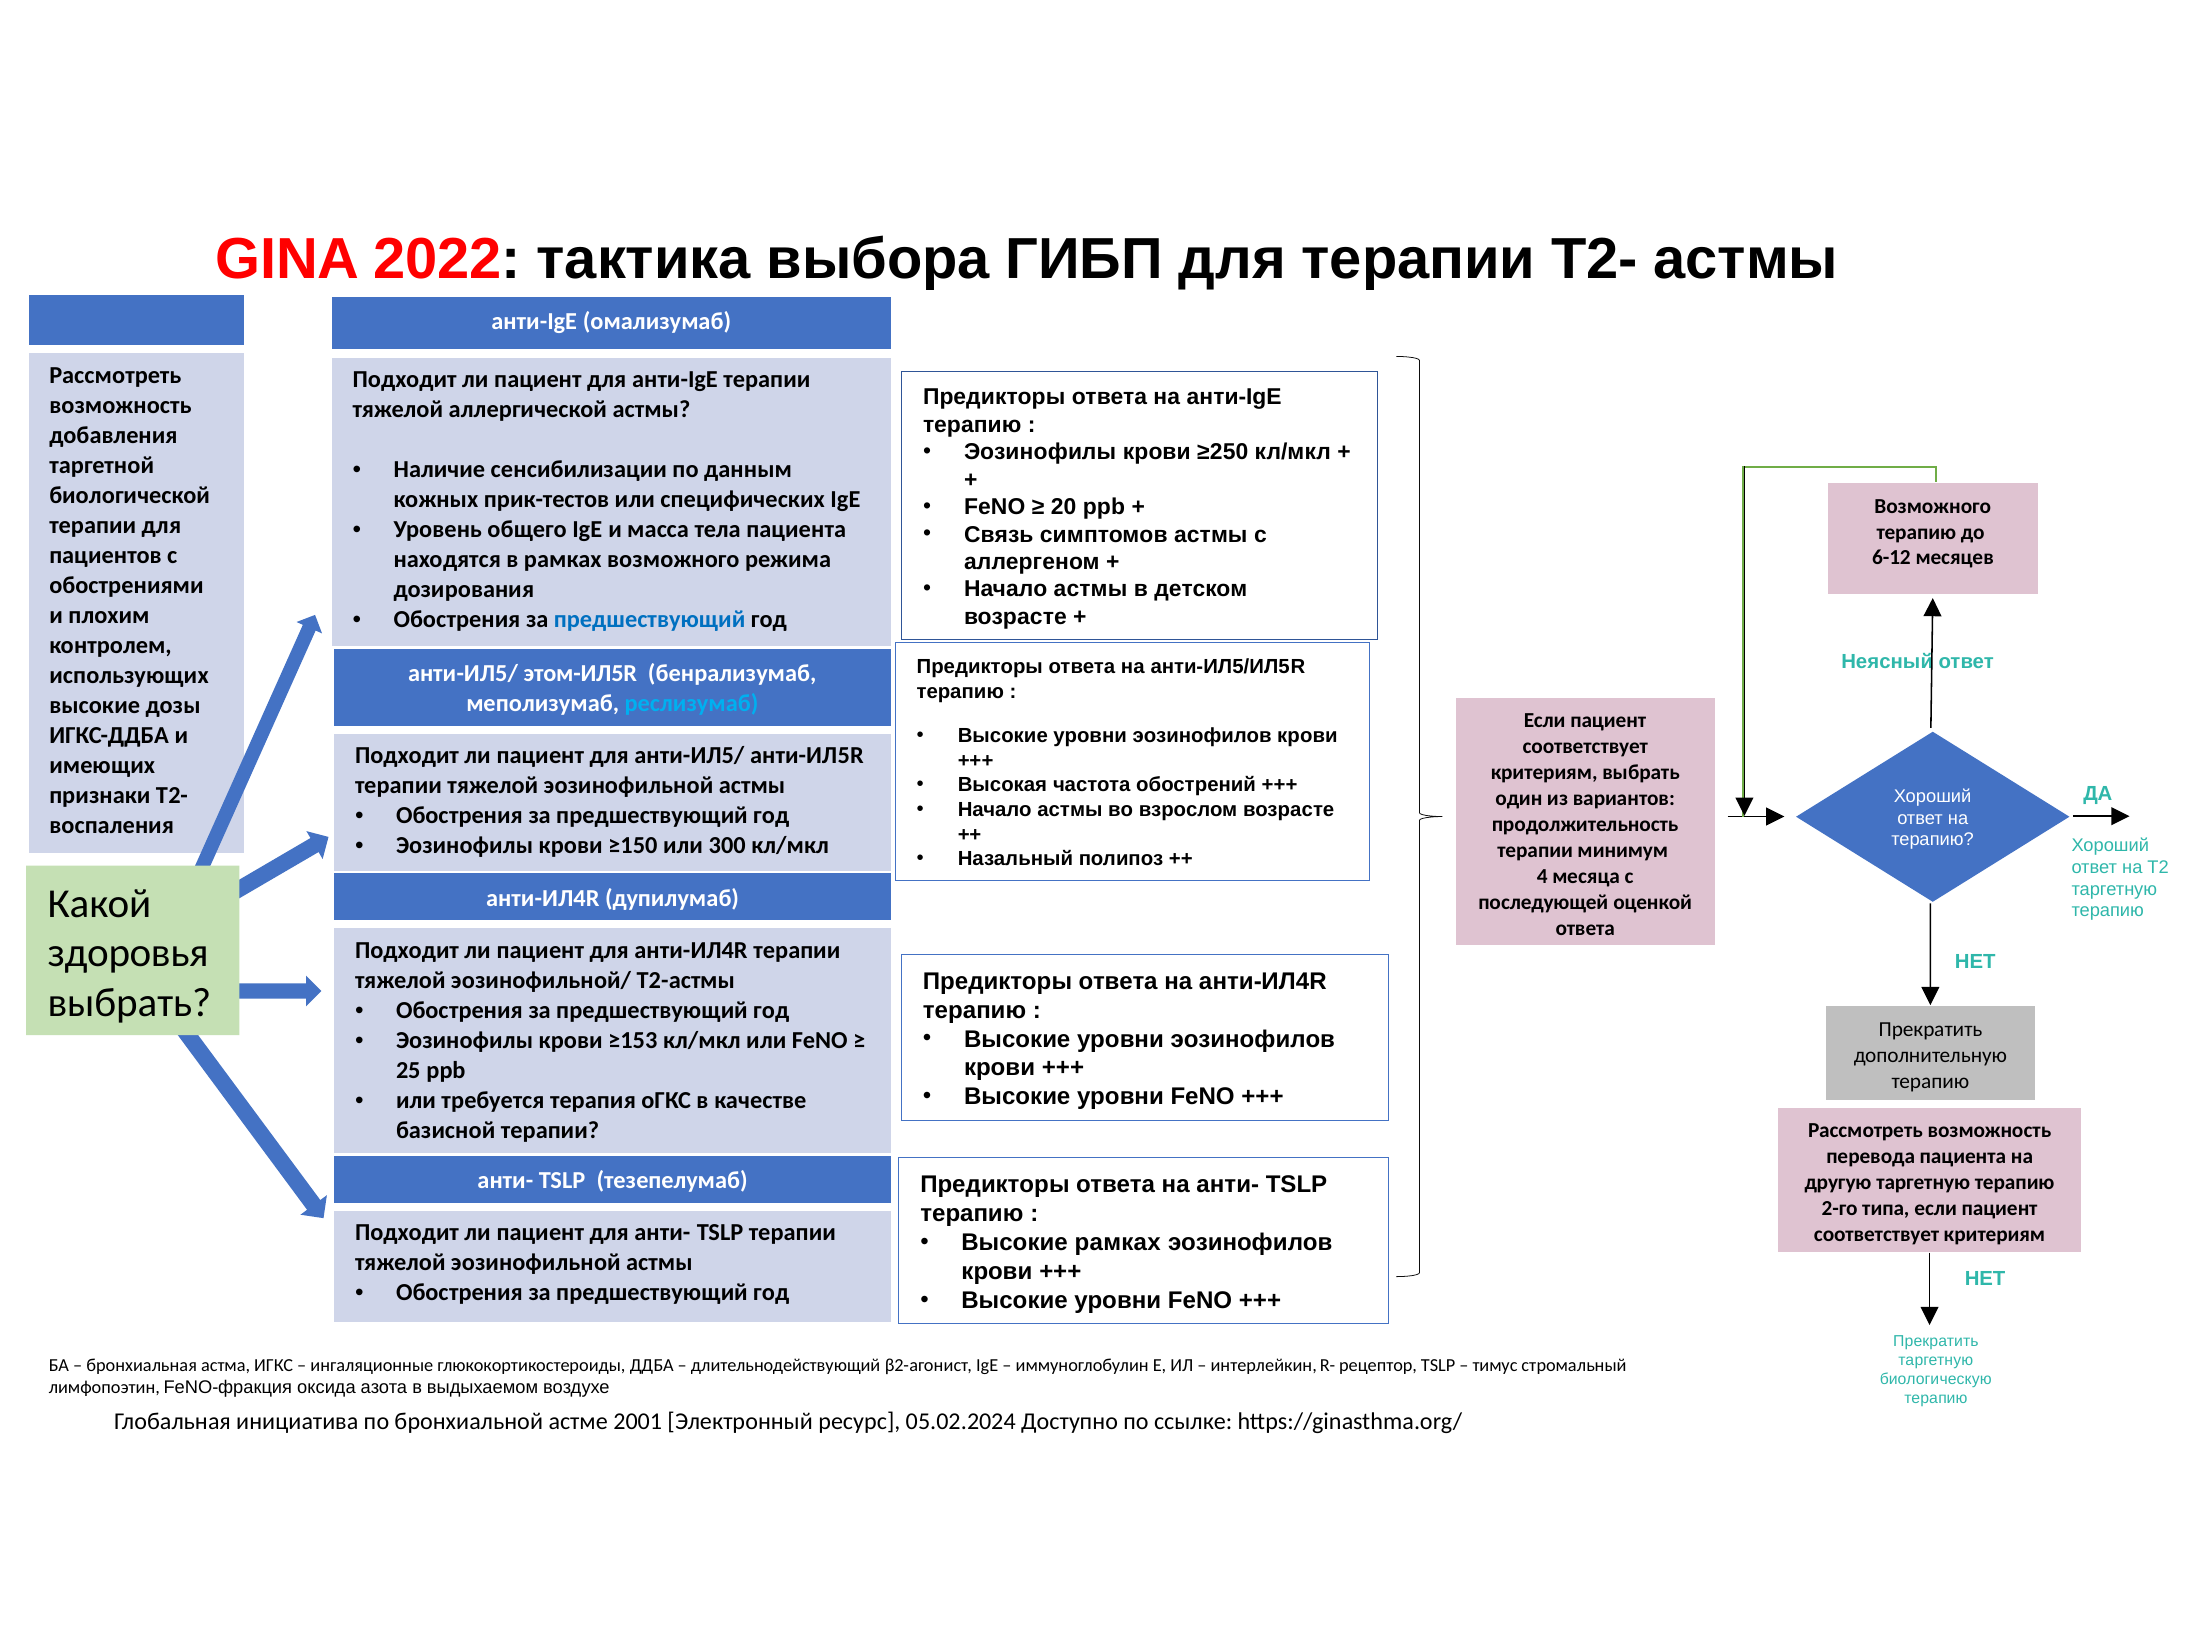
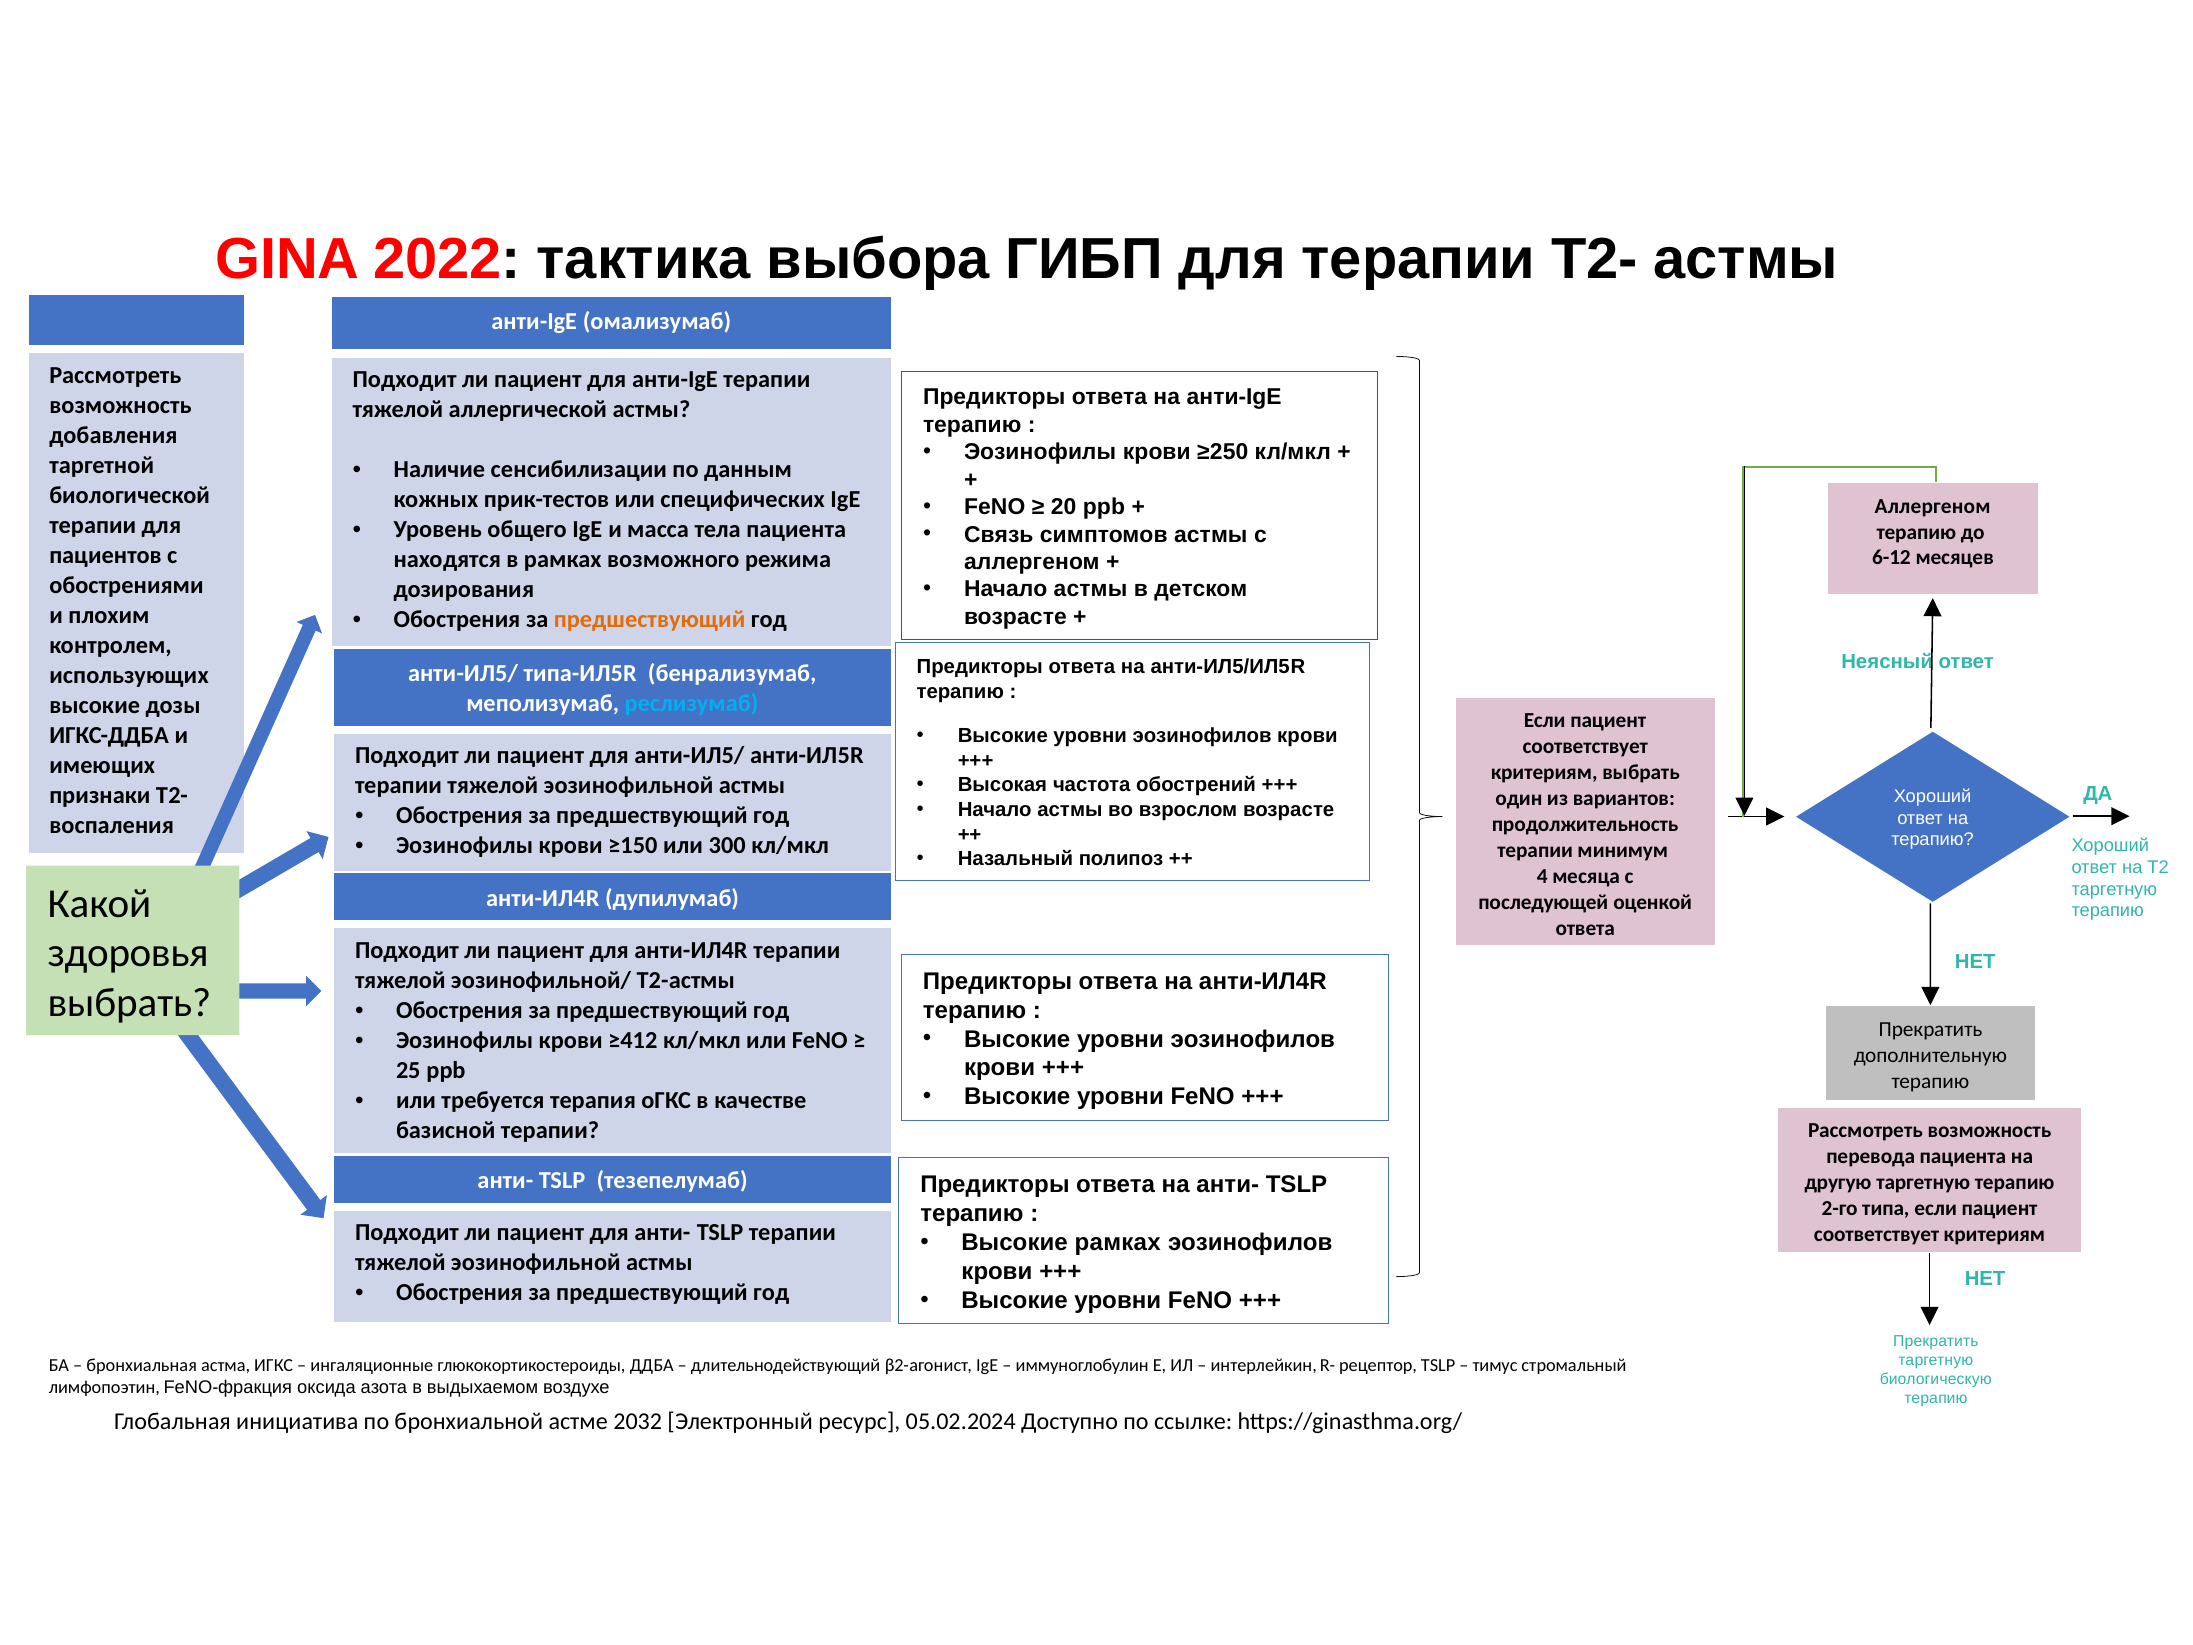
Возможного at (1933, 506): Возможного -> Аллергеном
предшествующий at (650, 619) colour: blue -> orange
этом-ИЛ5R: этом-ИЛ5R -> типа-ИЛ5R
≥153: ≥153 -> ≥412
2001: 2001 -> 2032
